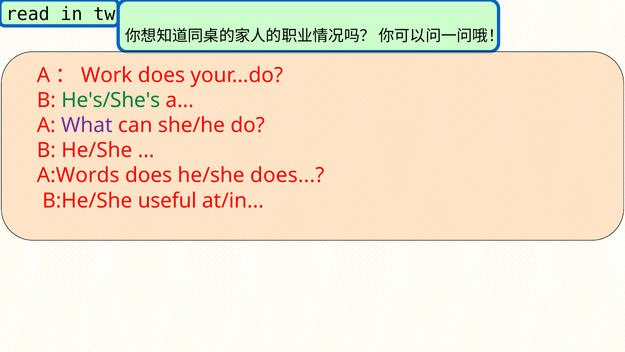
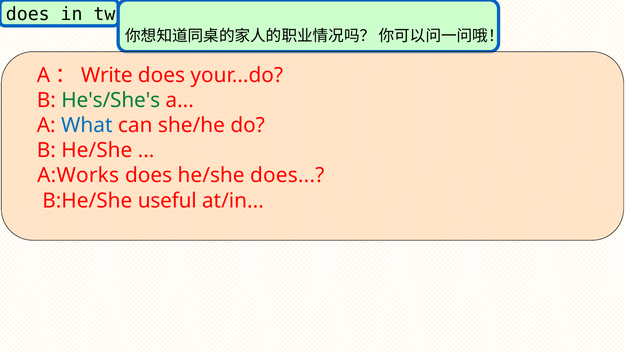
read at (28, 14): read -> does
Work: Work -> Write
What colour: purple -> blue
A:Words: A:Words -> A:Works
